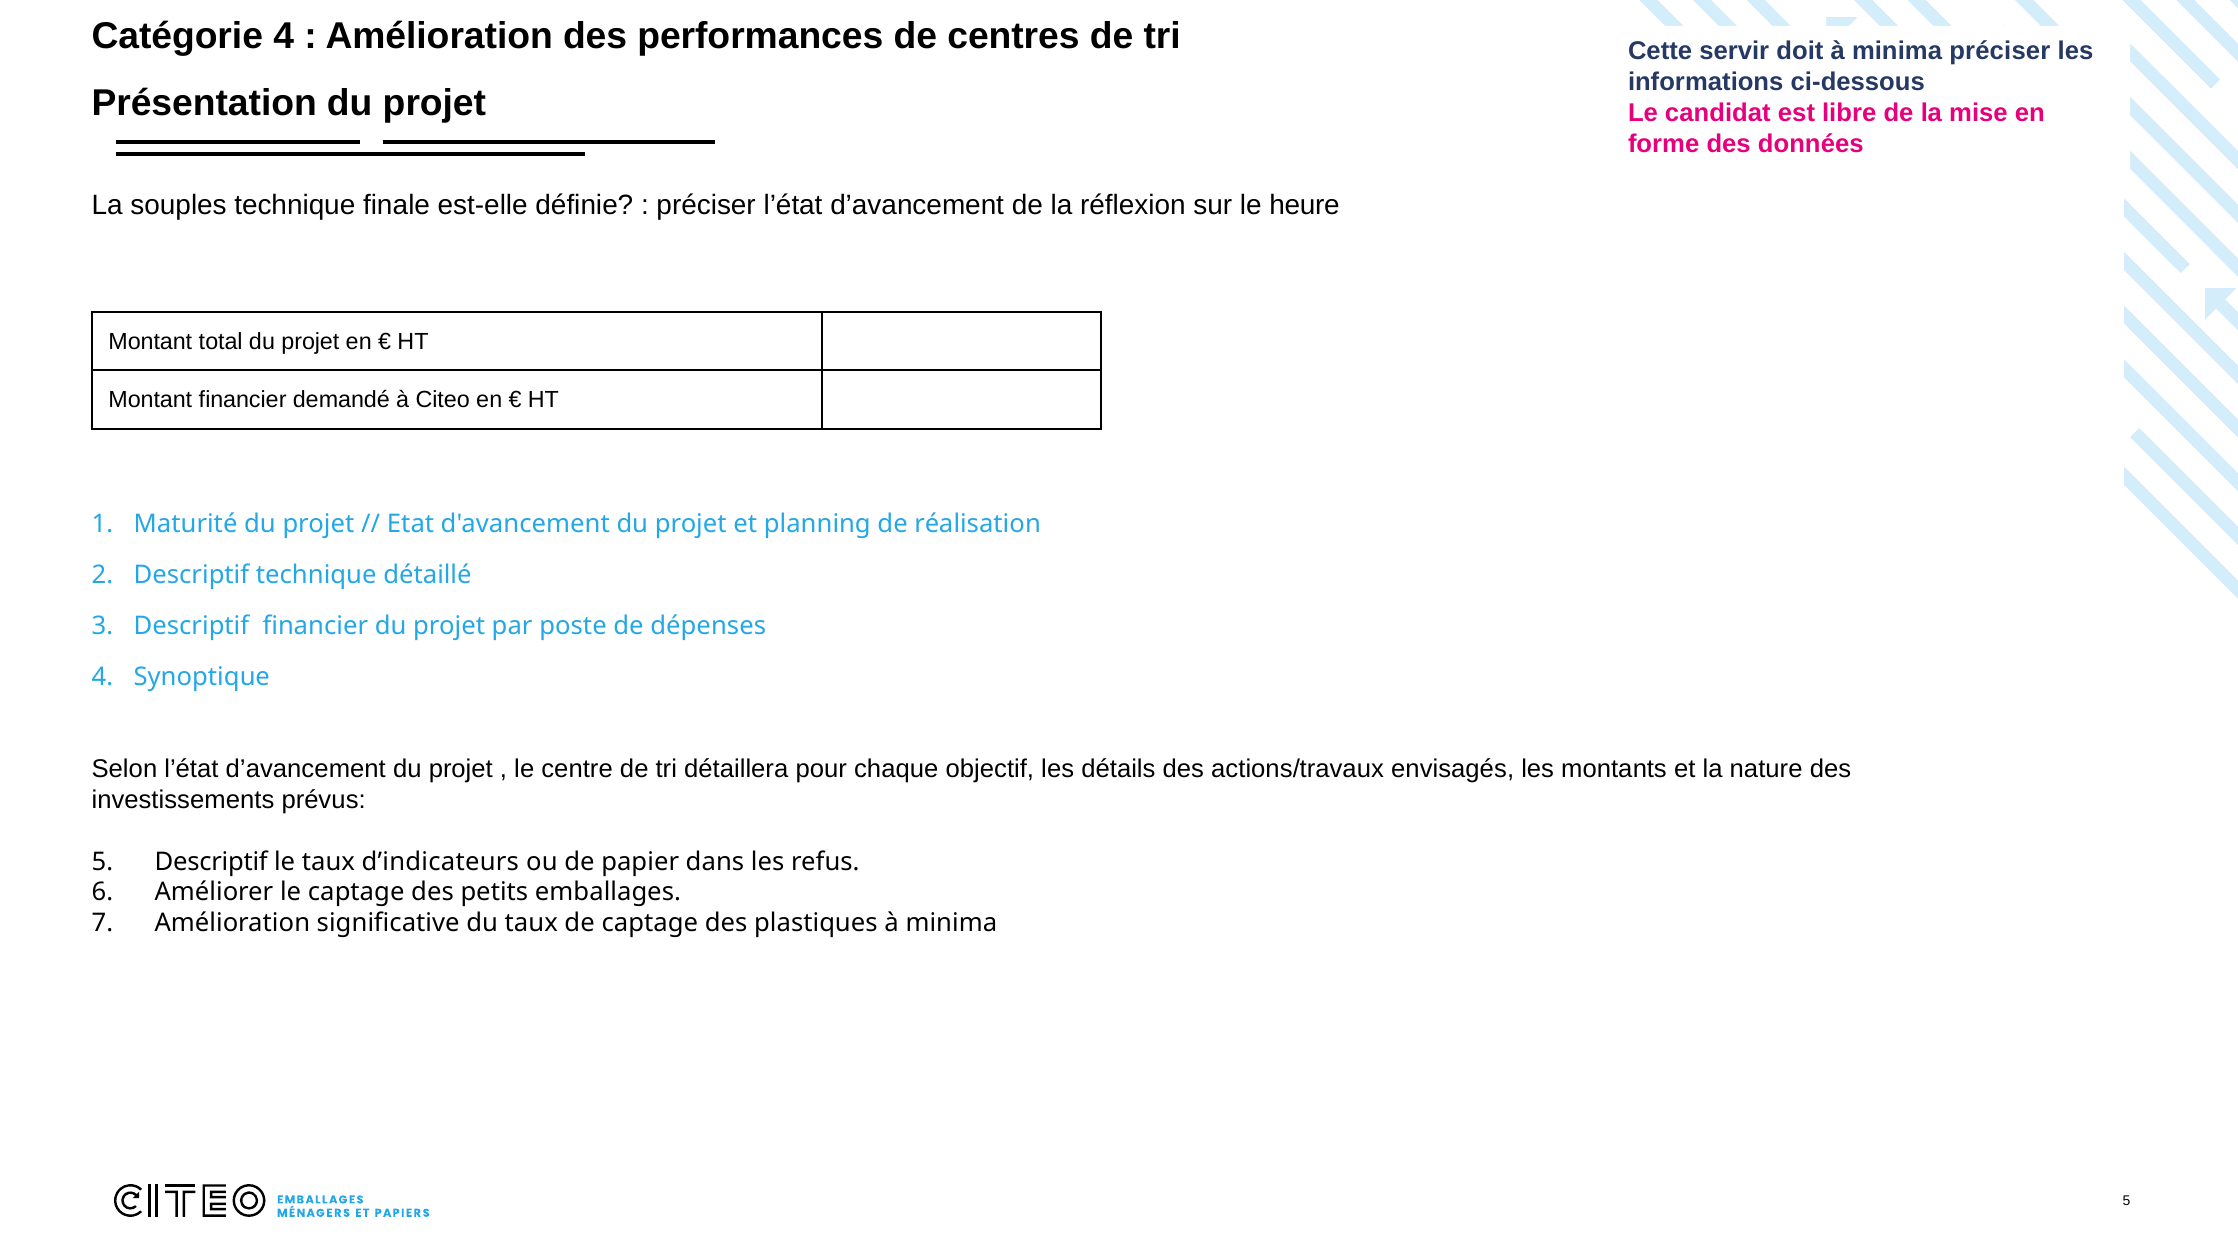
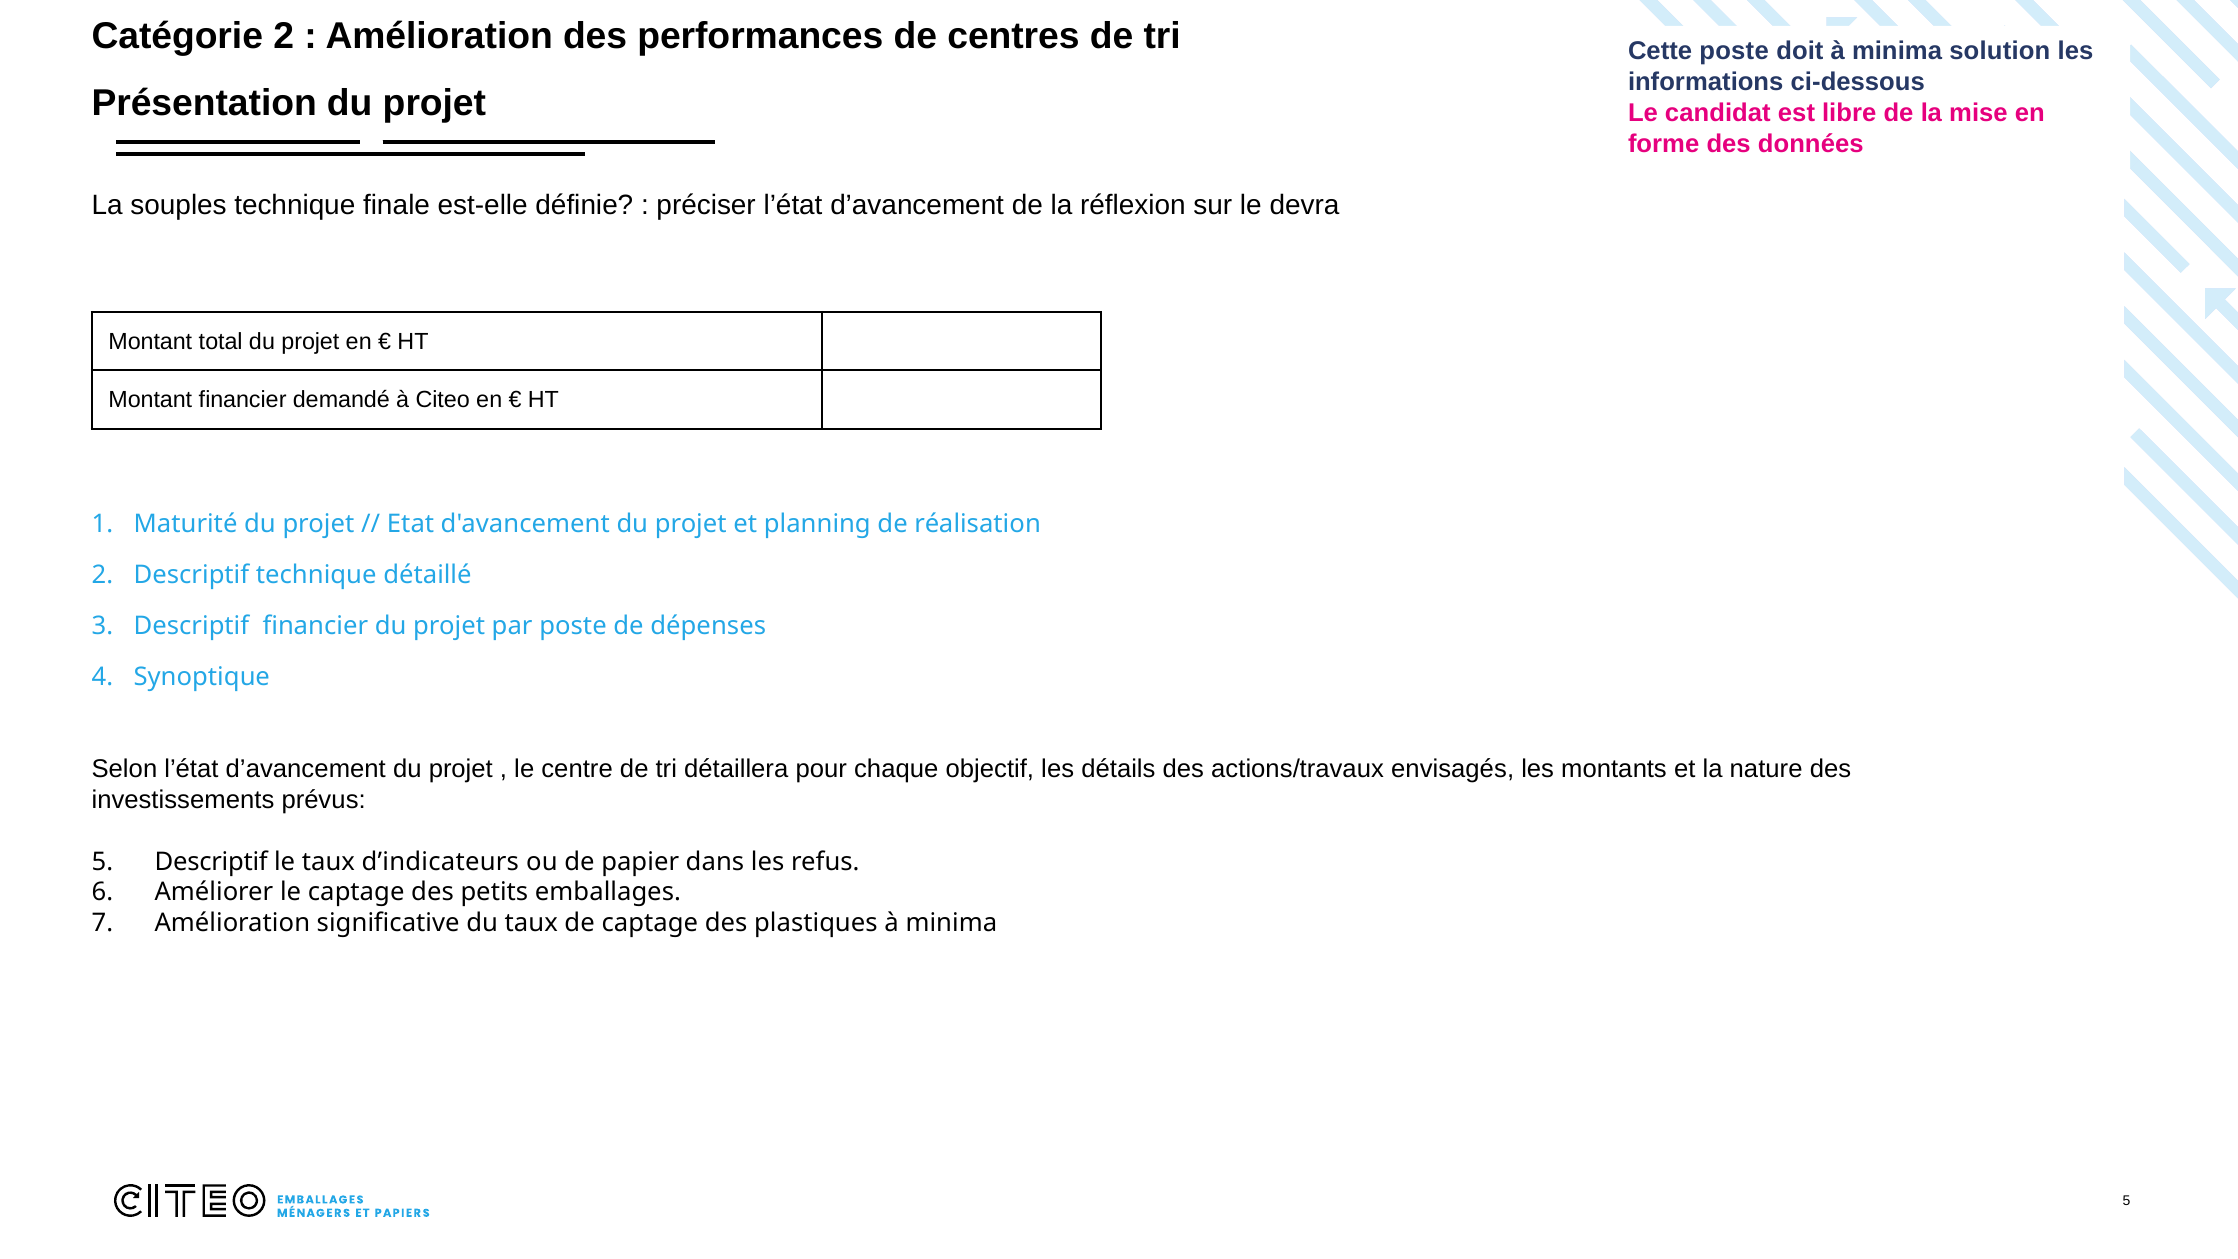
Catégorie 4: 4 -> 2
Cette servir: servir -> poste
minima préciser: préciser -> solution
heure: heure -> devra
